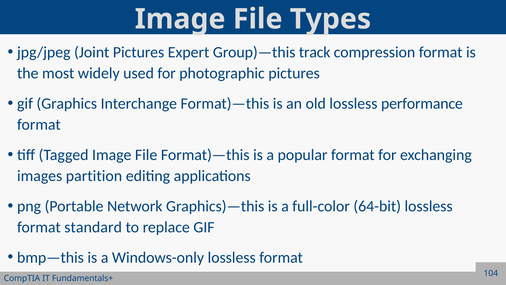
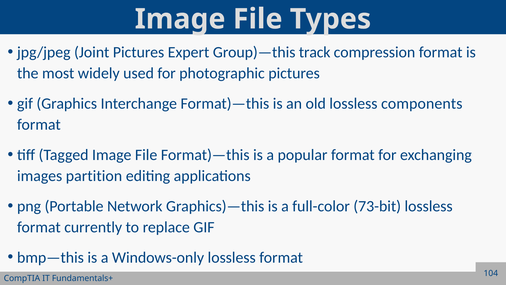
performance: performance -> components
64-bit: 64-bit -> 73-bit
standard: standard -> currently
